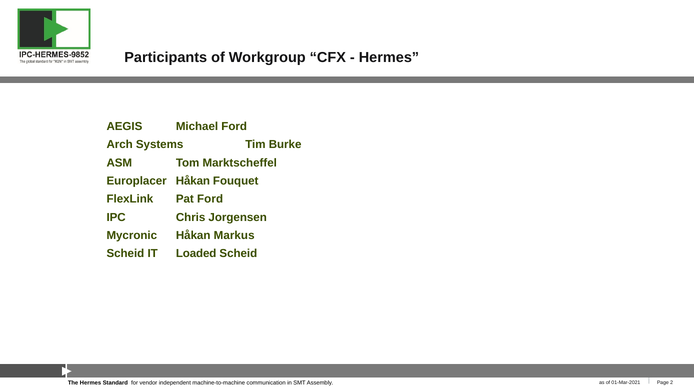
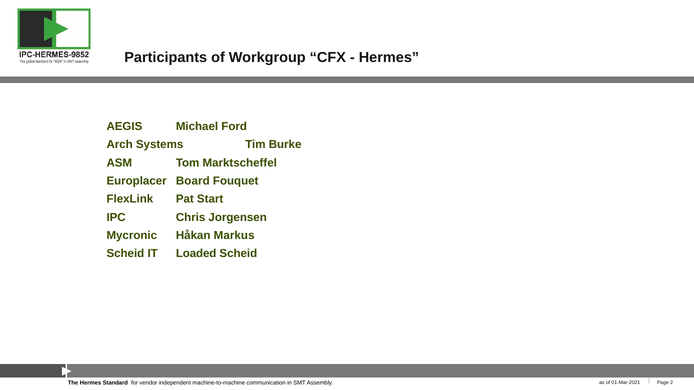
Europlacer Håkan: Håkan -> Board
Pat Ford: Ford -> Start
